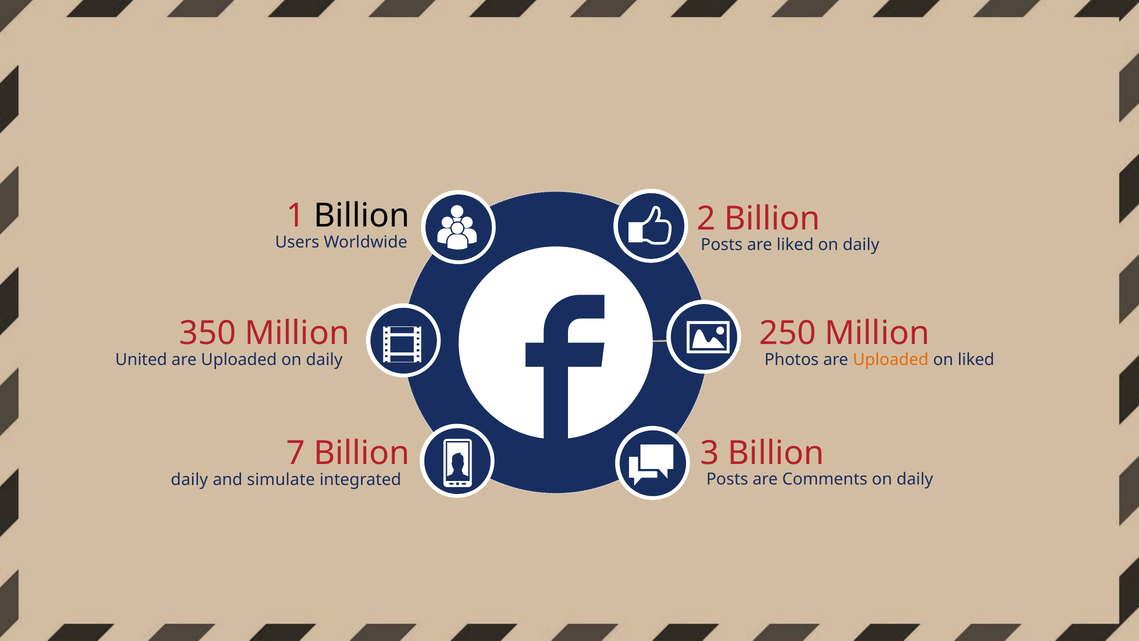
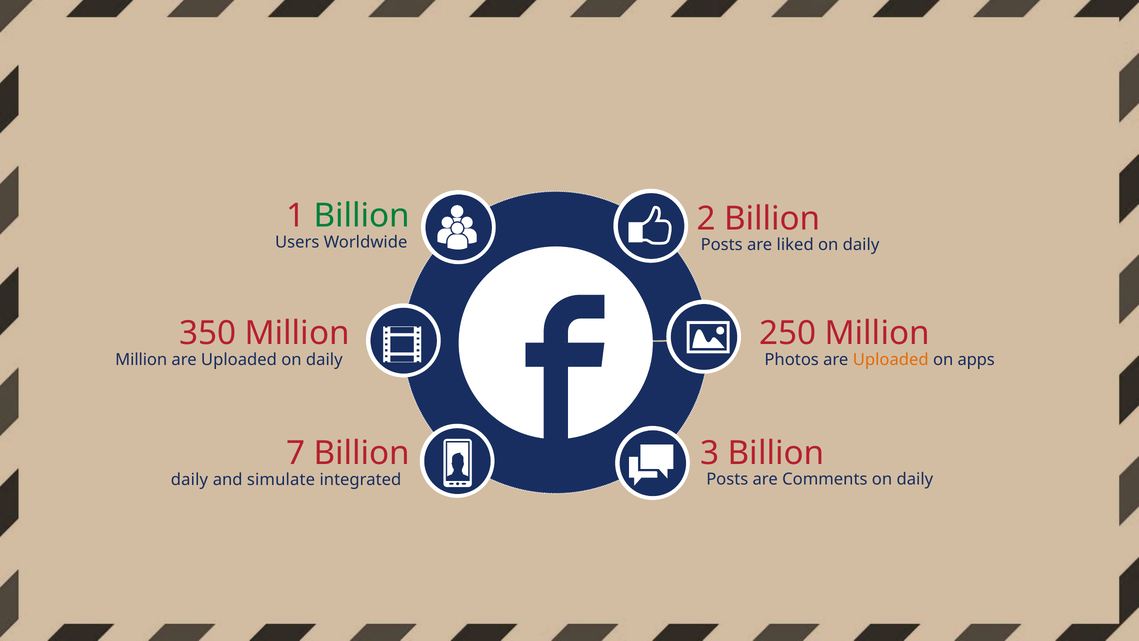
Billion at (362, 216) colour: black -> green
United at (141, 359): United -> Million
on liked: liked -> apps
